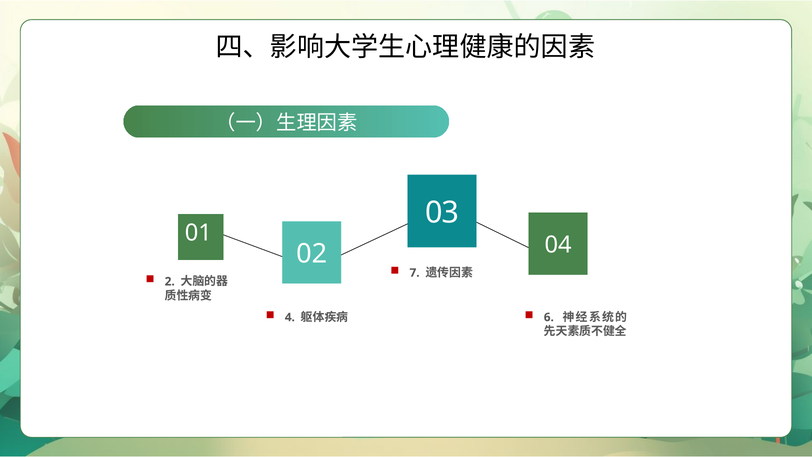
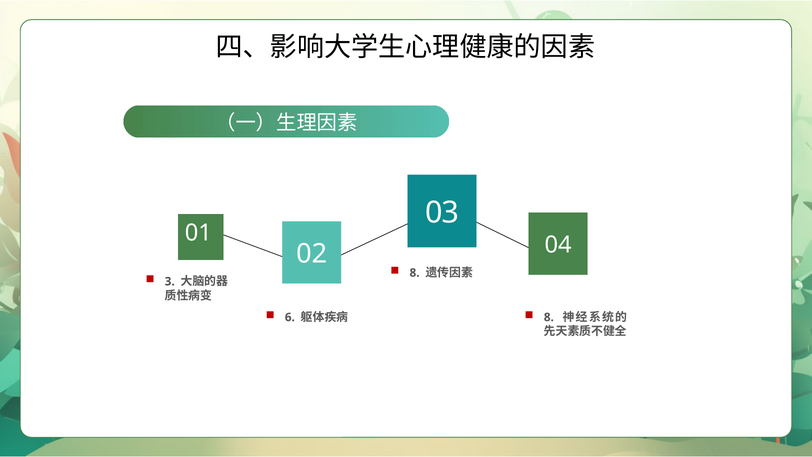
7 at (415, 273): 7 -> 8
2: 2 -> 3
4: 4 -> 6
6 at (549, 317): 6 -> 8
